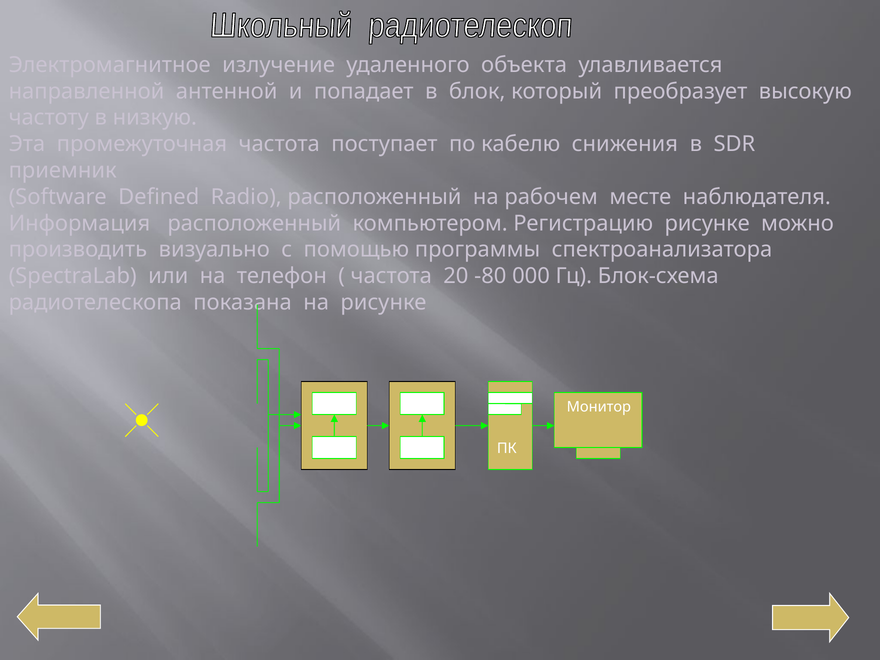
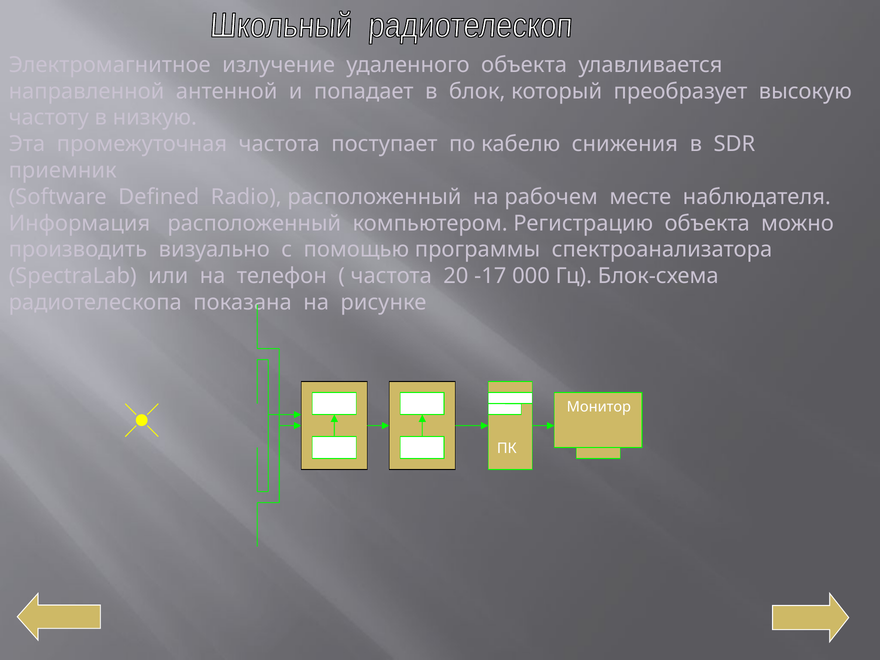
Регистрацию рисунке: рисунке -> объекта
-80: -80 -> -17
